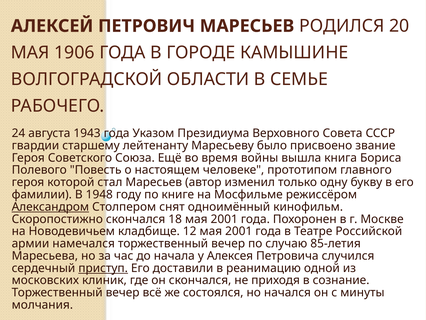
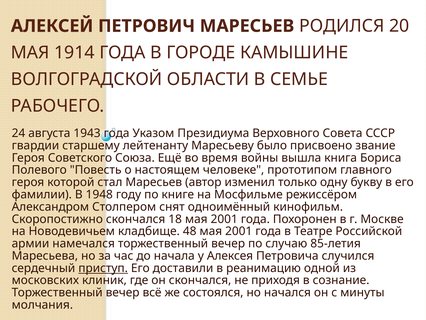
1906: 1906 -> 1914
Александром underline: present -> none
12: 12 -> 48
